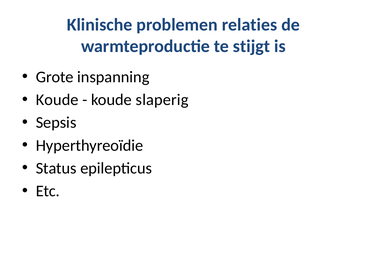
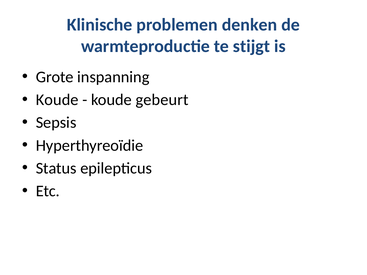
relaties: relaties -> denken
slaperig: slaperig -> gebeurt
